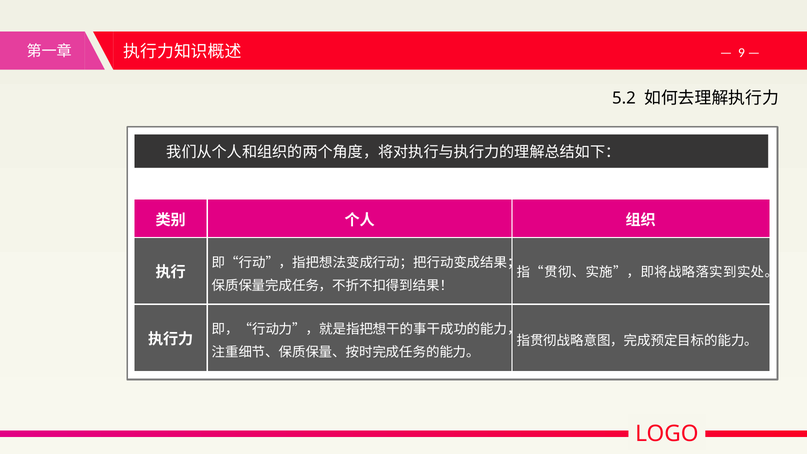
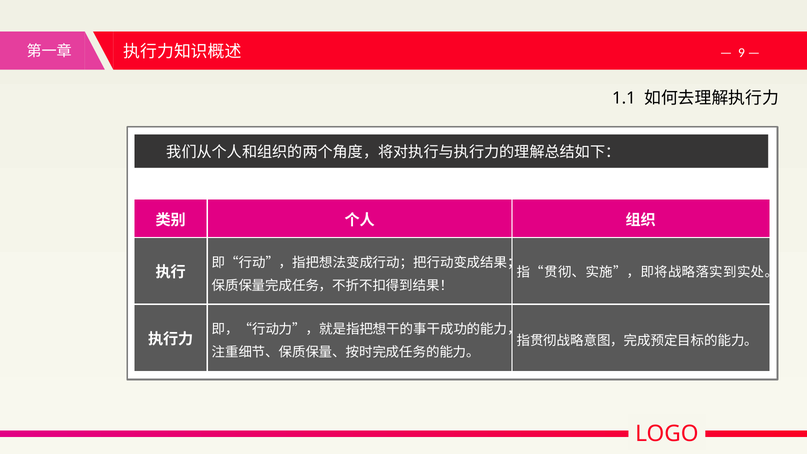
5.2: 5.2 -> 1.1
